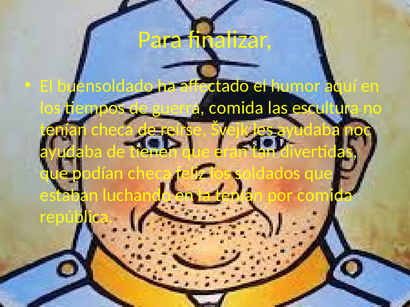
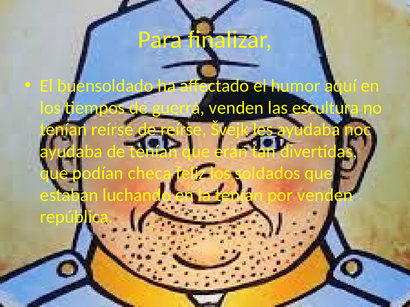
guerra comida: comida -> venden
tenían checa: checa -> reírse
de tienen: tienen -> tenían
por comida: comida -> venden
